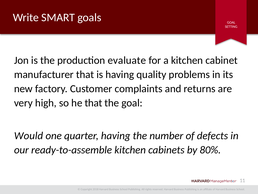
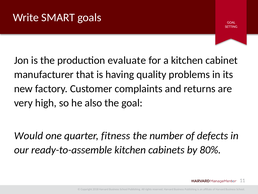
he that: that -> also
quarter having: having -> fitness
